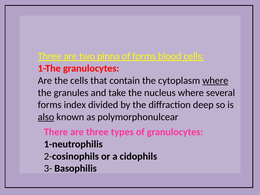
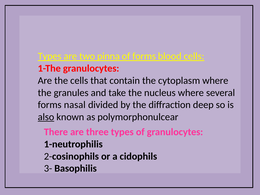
Three at (50, 56): Three -> Types
where at (215, 81) underline: present -> none
index: index -> nasal
